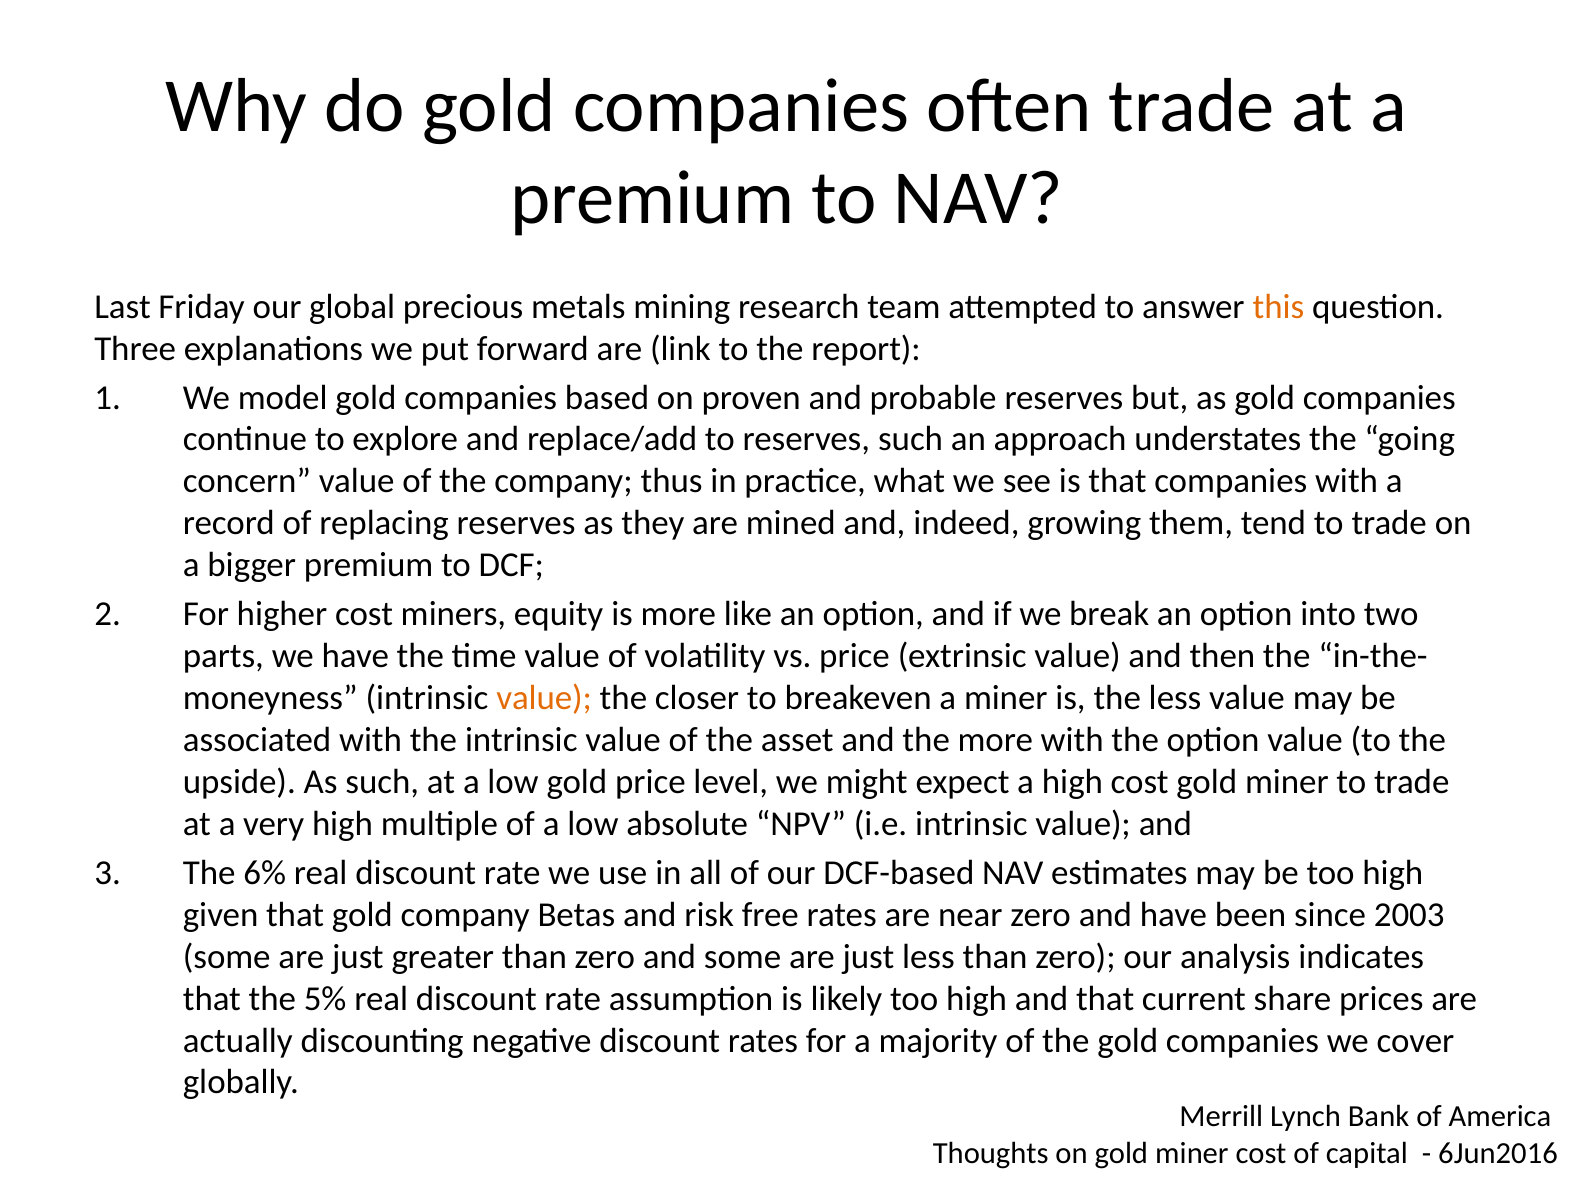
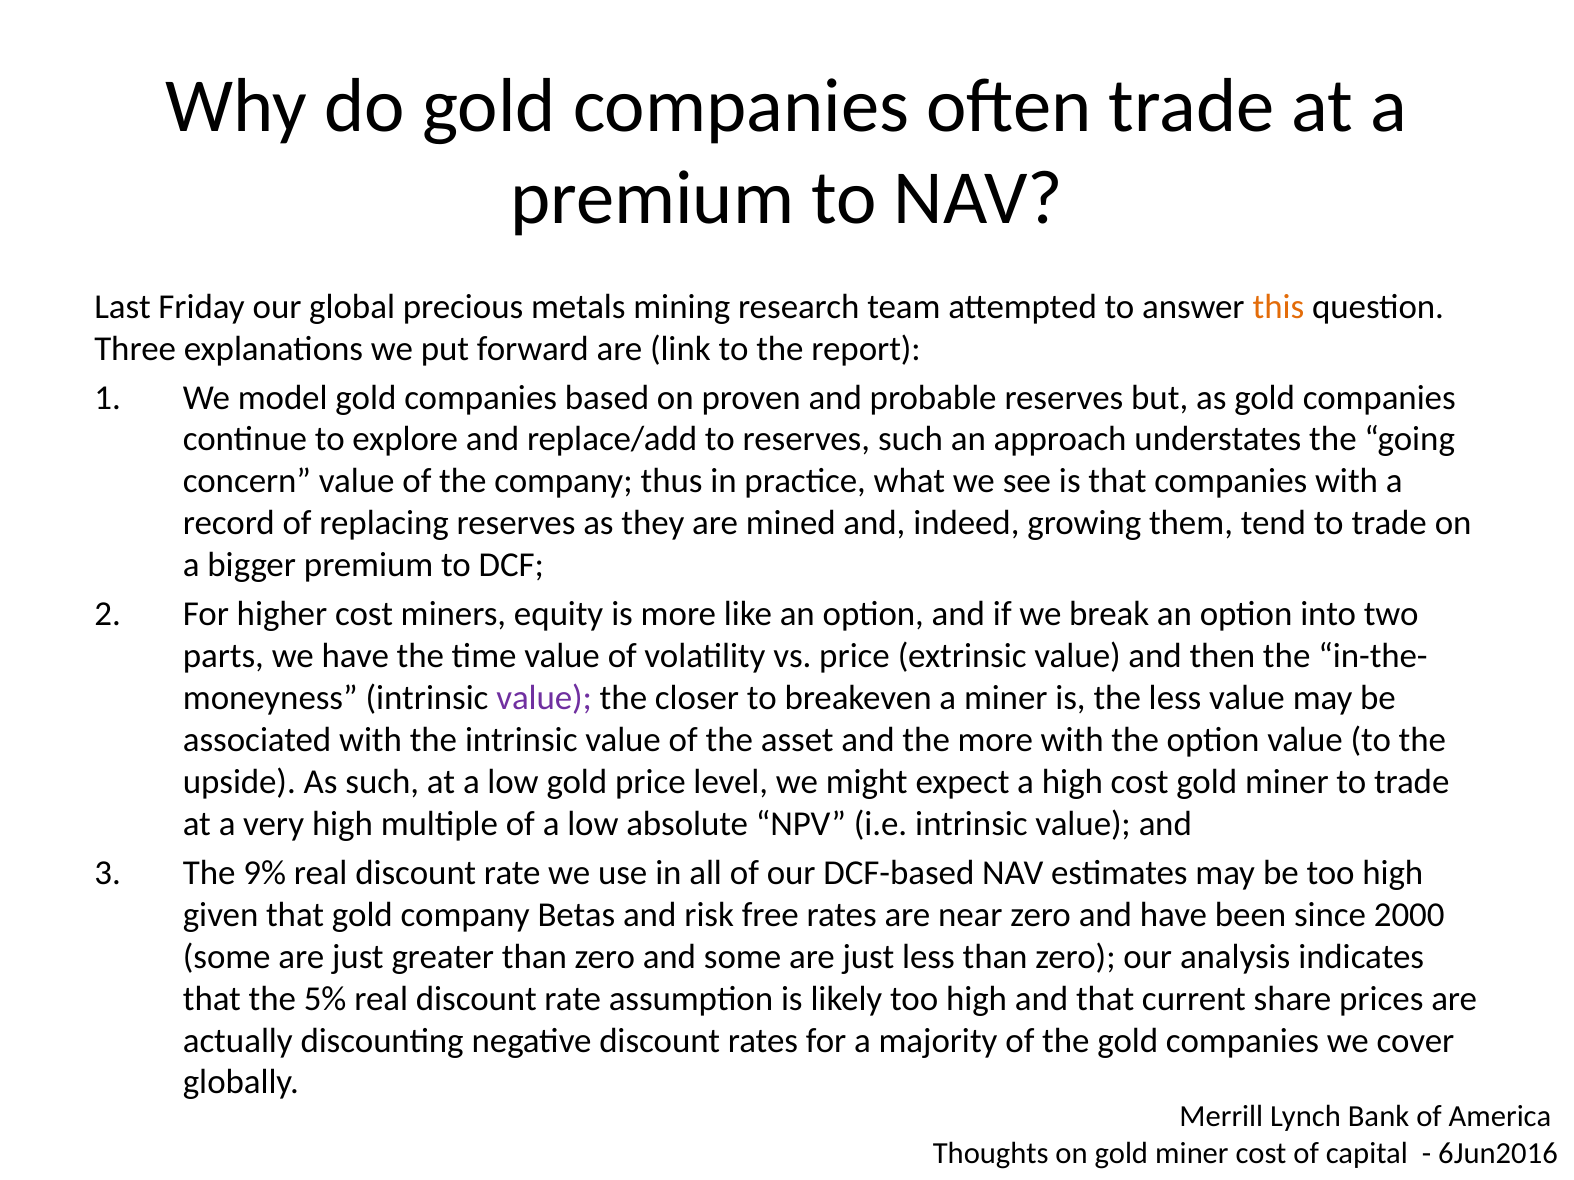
value at (544, 698) colour: orange -> purple
6%: 6% -> 9%
2003: 2003 -> 2000
